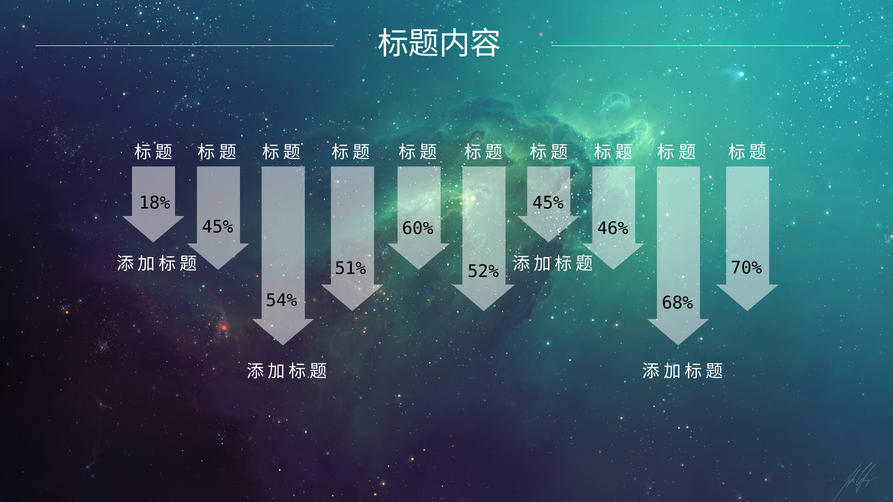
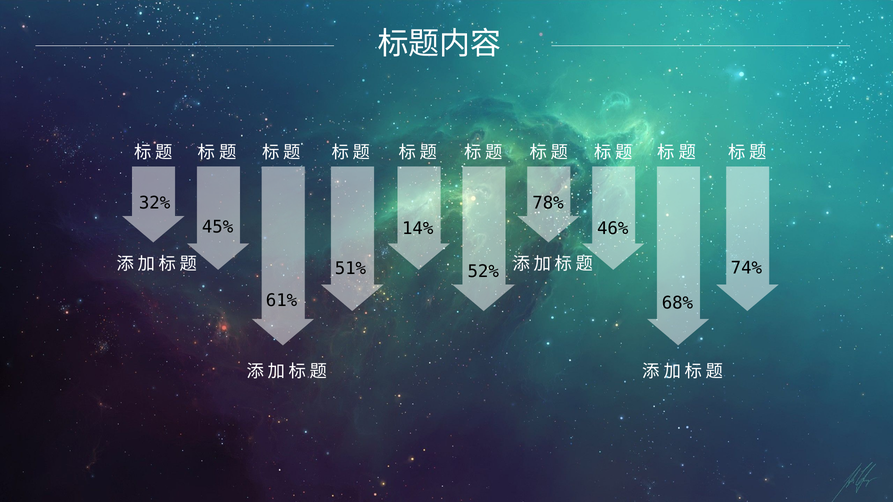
18%: 18% -> 32%
45% at (548, 203): 45% -> 78%
60%: 60% -> 14%
70%: 70% -> 74%
54%: 54% -> 61%
